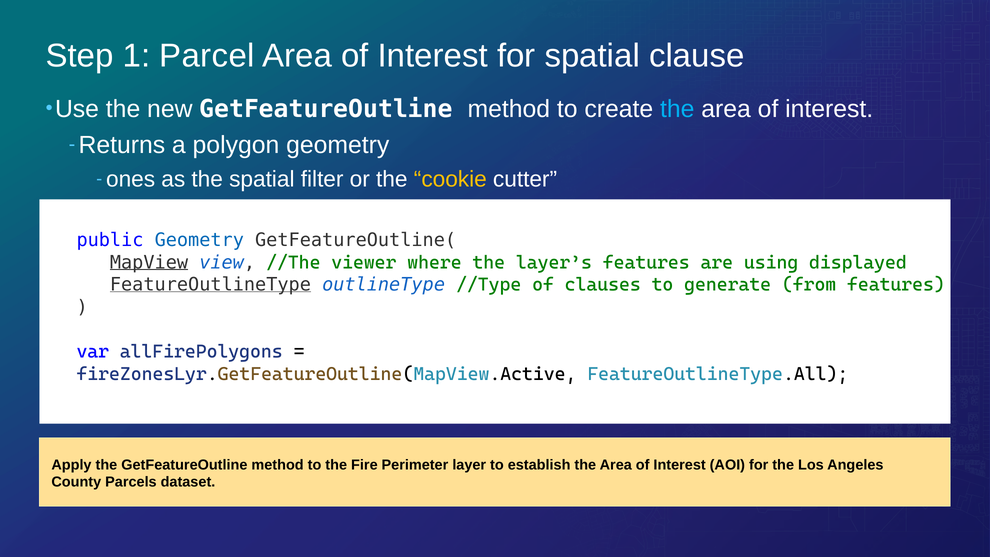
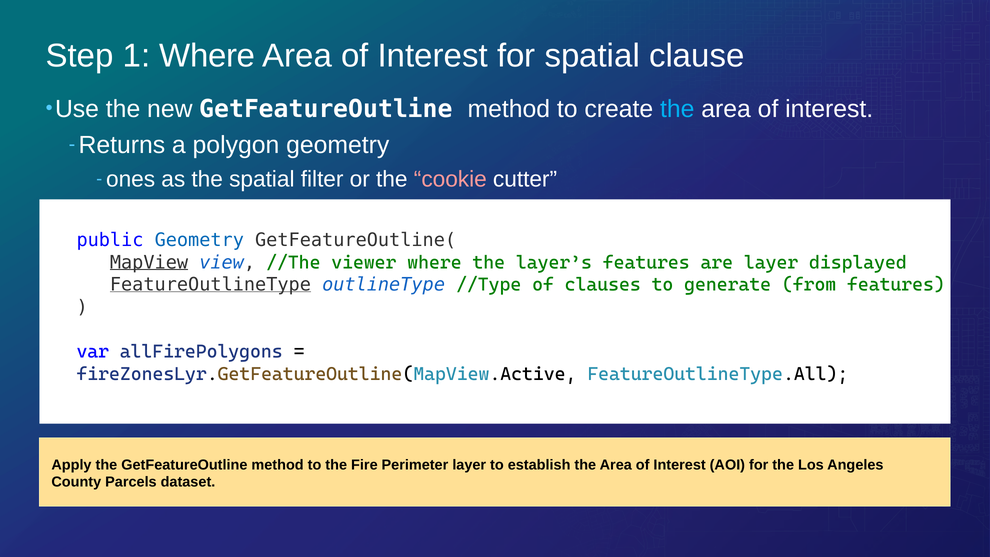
1 Parcel: Parcel -> Where
cookie colour: yellow -> pink
are using: using -> layer
